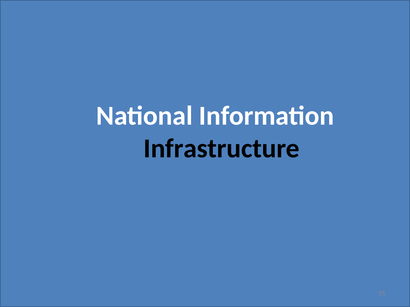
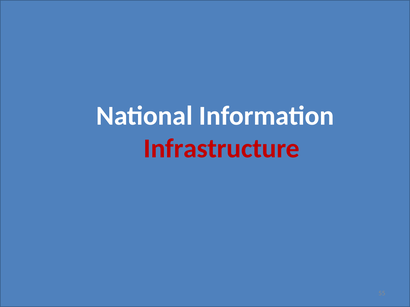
Infrastructure colour: black -> red
